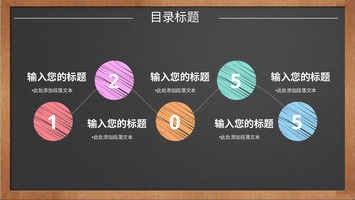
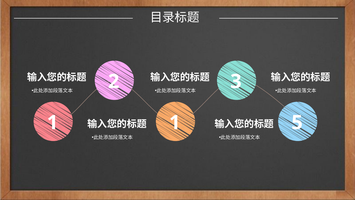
2 5: 5 -> 3
1 0: 0 -> 1
